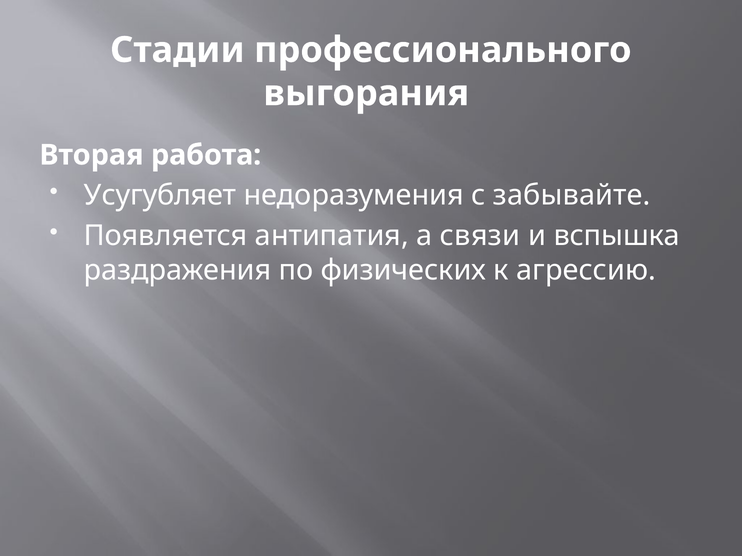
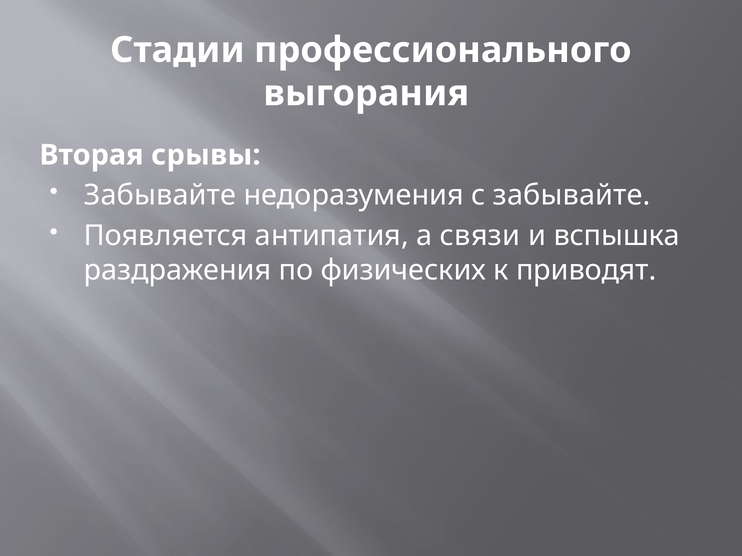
работа: работа -> срывы
Усугубляет at (160, 196): Усугубляет -> Забывайте
агрессию: агрессию -> приводят
